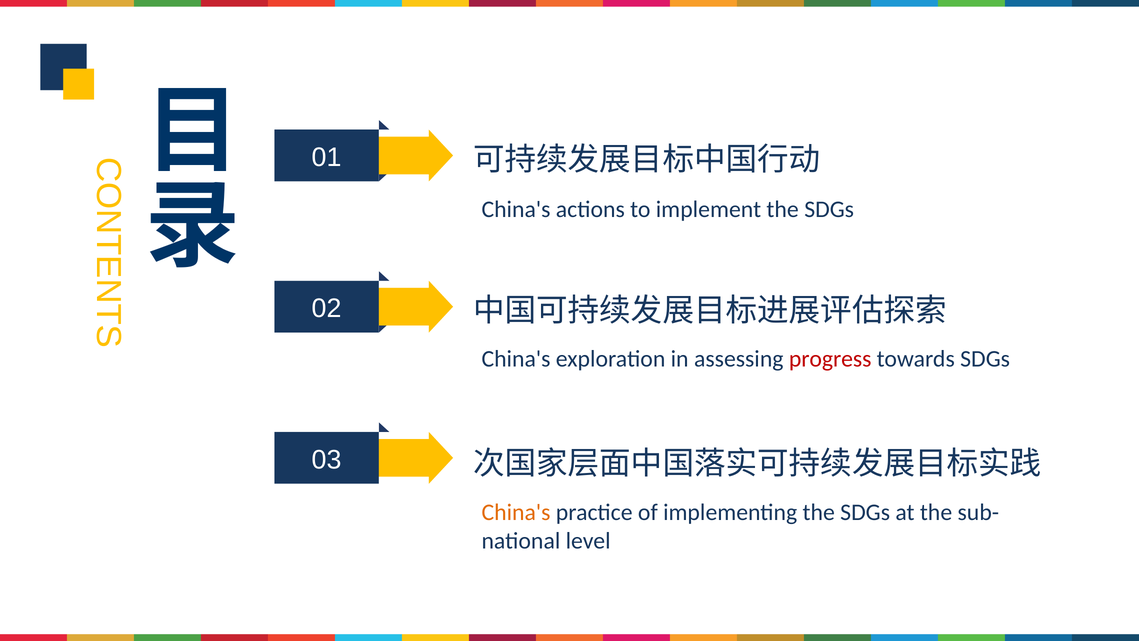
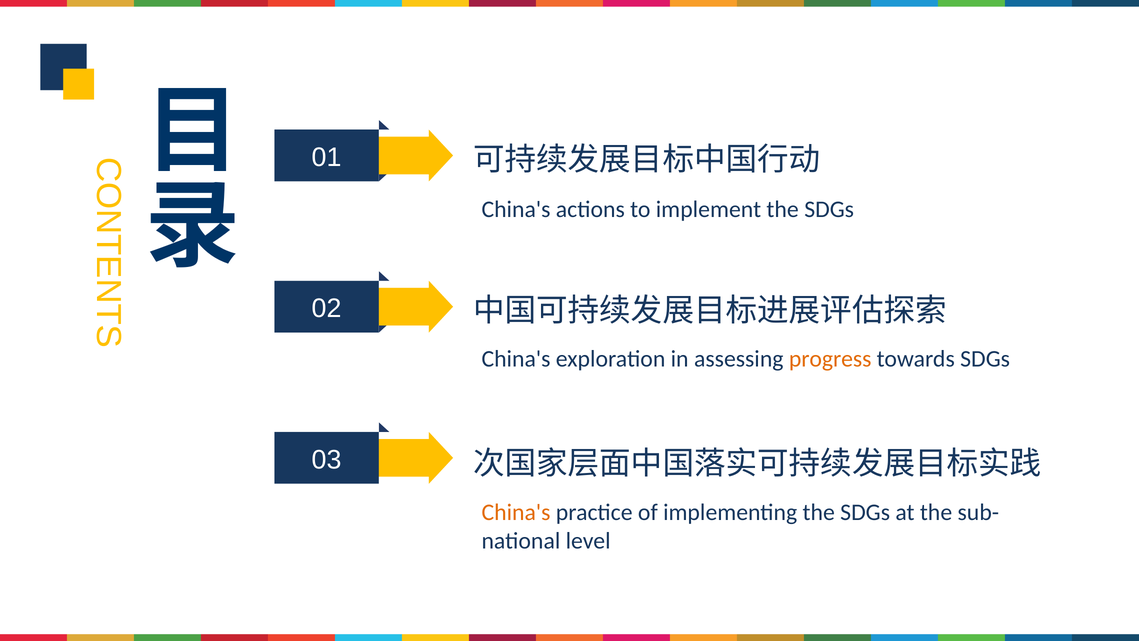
progress colour: red -> orange
